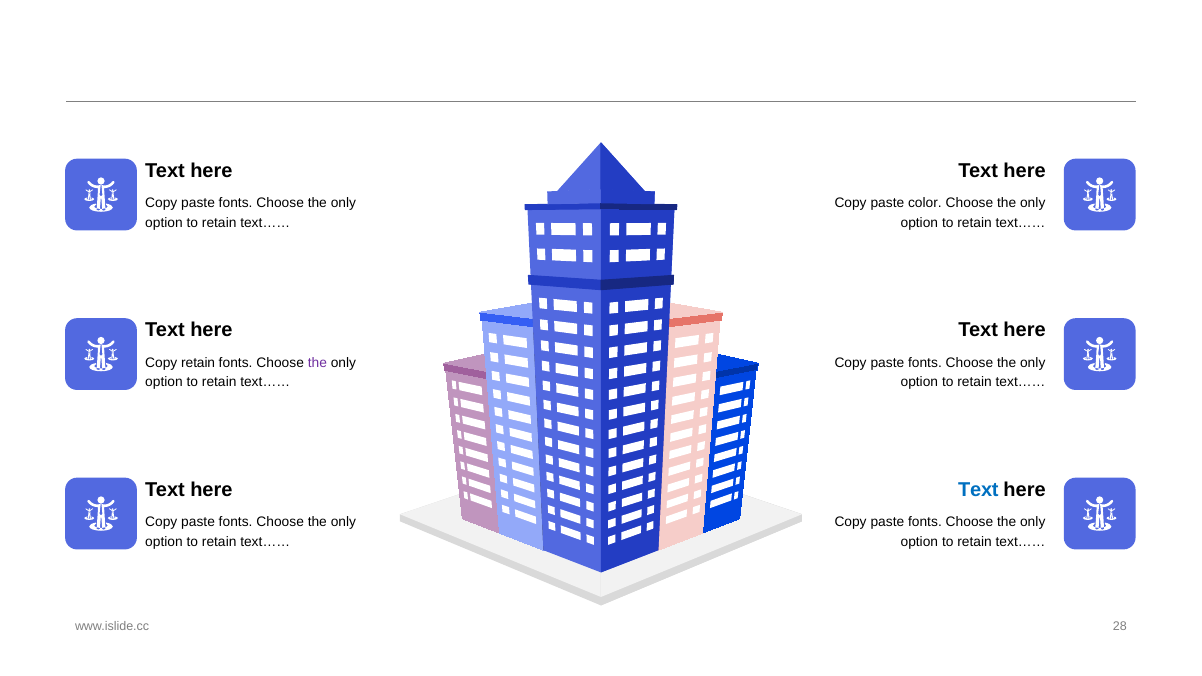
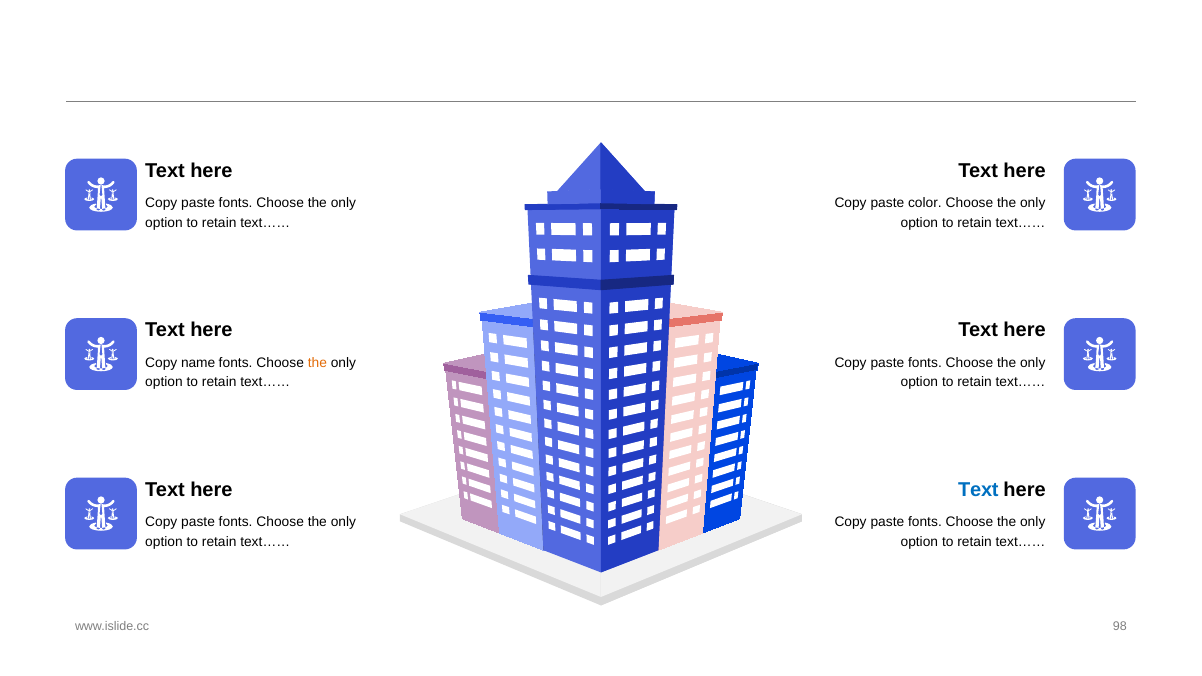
Copy retain: retain -> name
the at (317, 363) colour: purple -> orange
28: 28 -> 98
